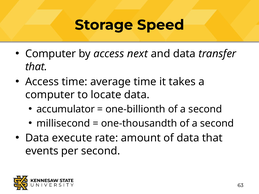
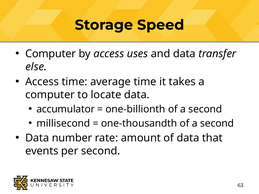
next: next -> uses
that at (36, 67): that -> else
execute: execute -> number
